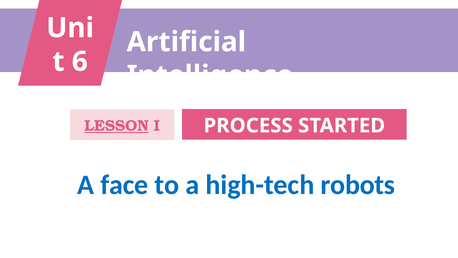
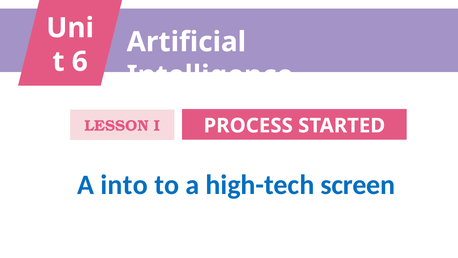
LESSON underline: present -> none
face: face -> into
robots: robots -> screen
